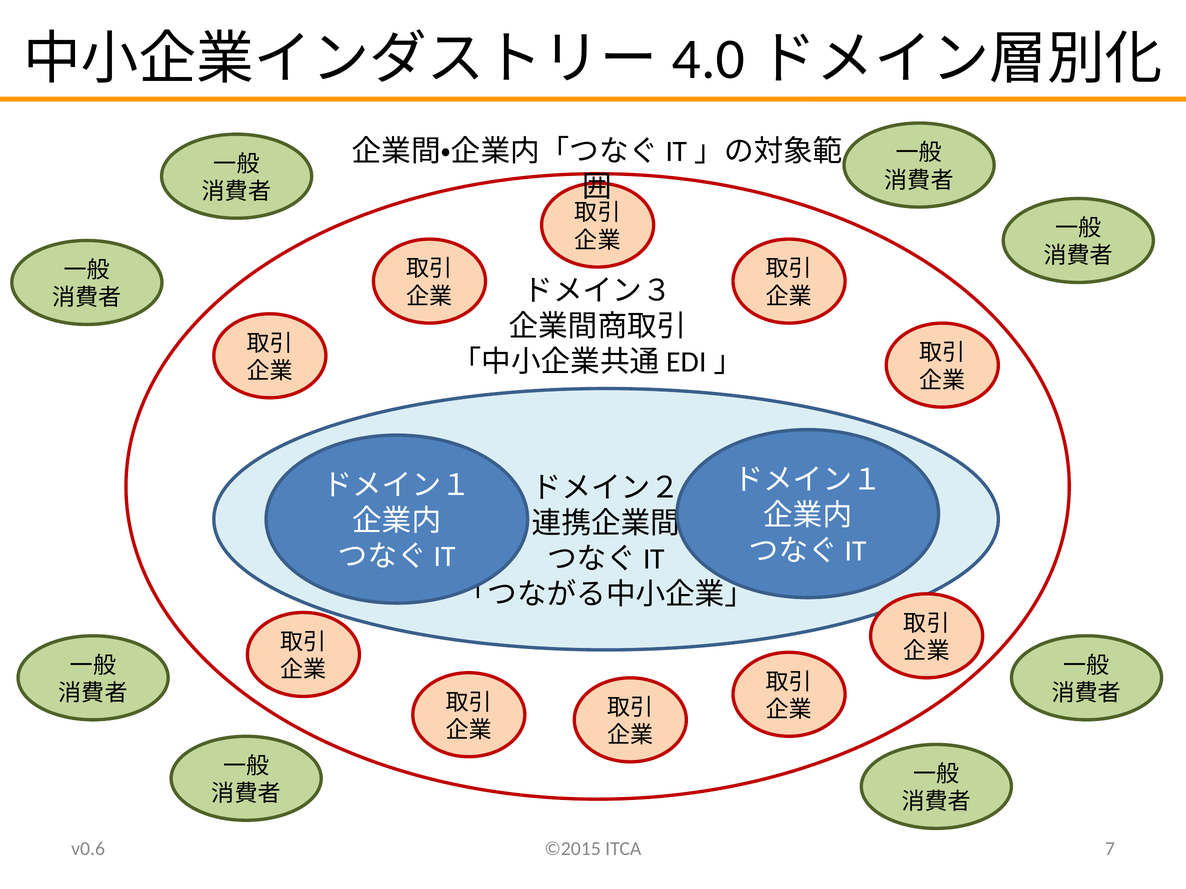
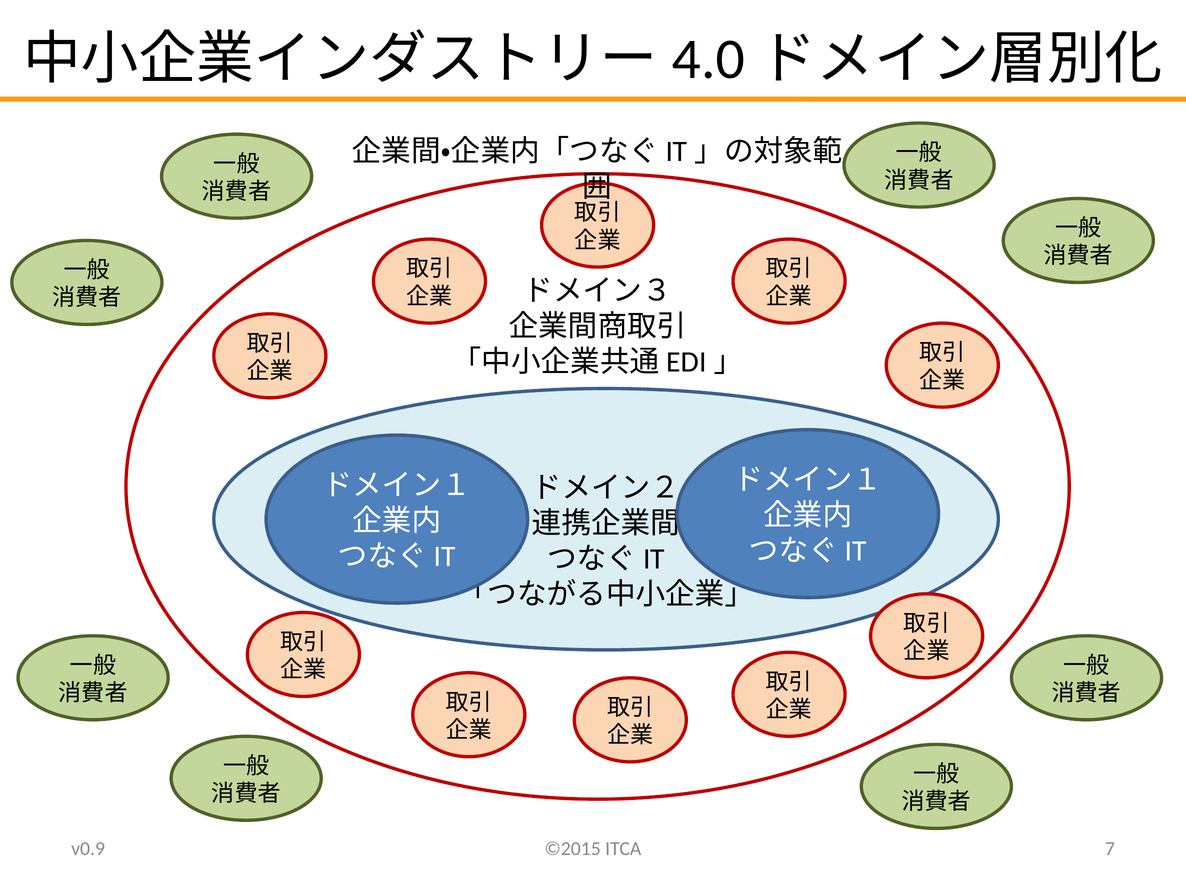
v0.6: v0.6 -> v0.9
